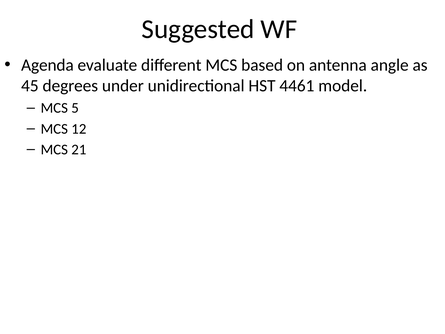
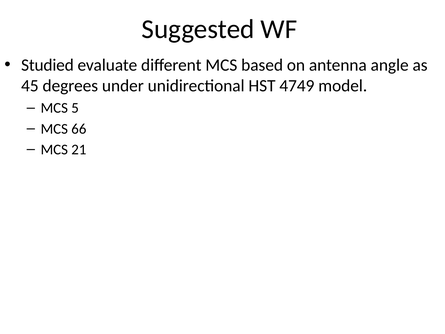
Agenda: Agenda -> Studied
4461: 4461 -> 4749
12: 12 -> 66
